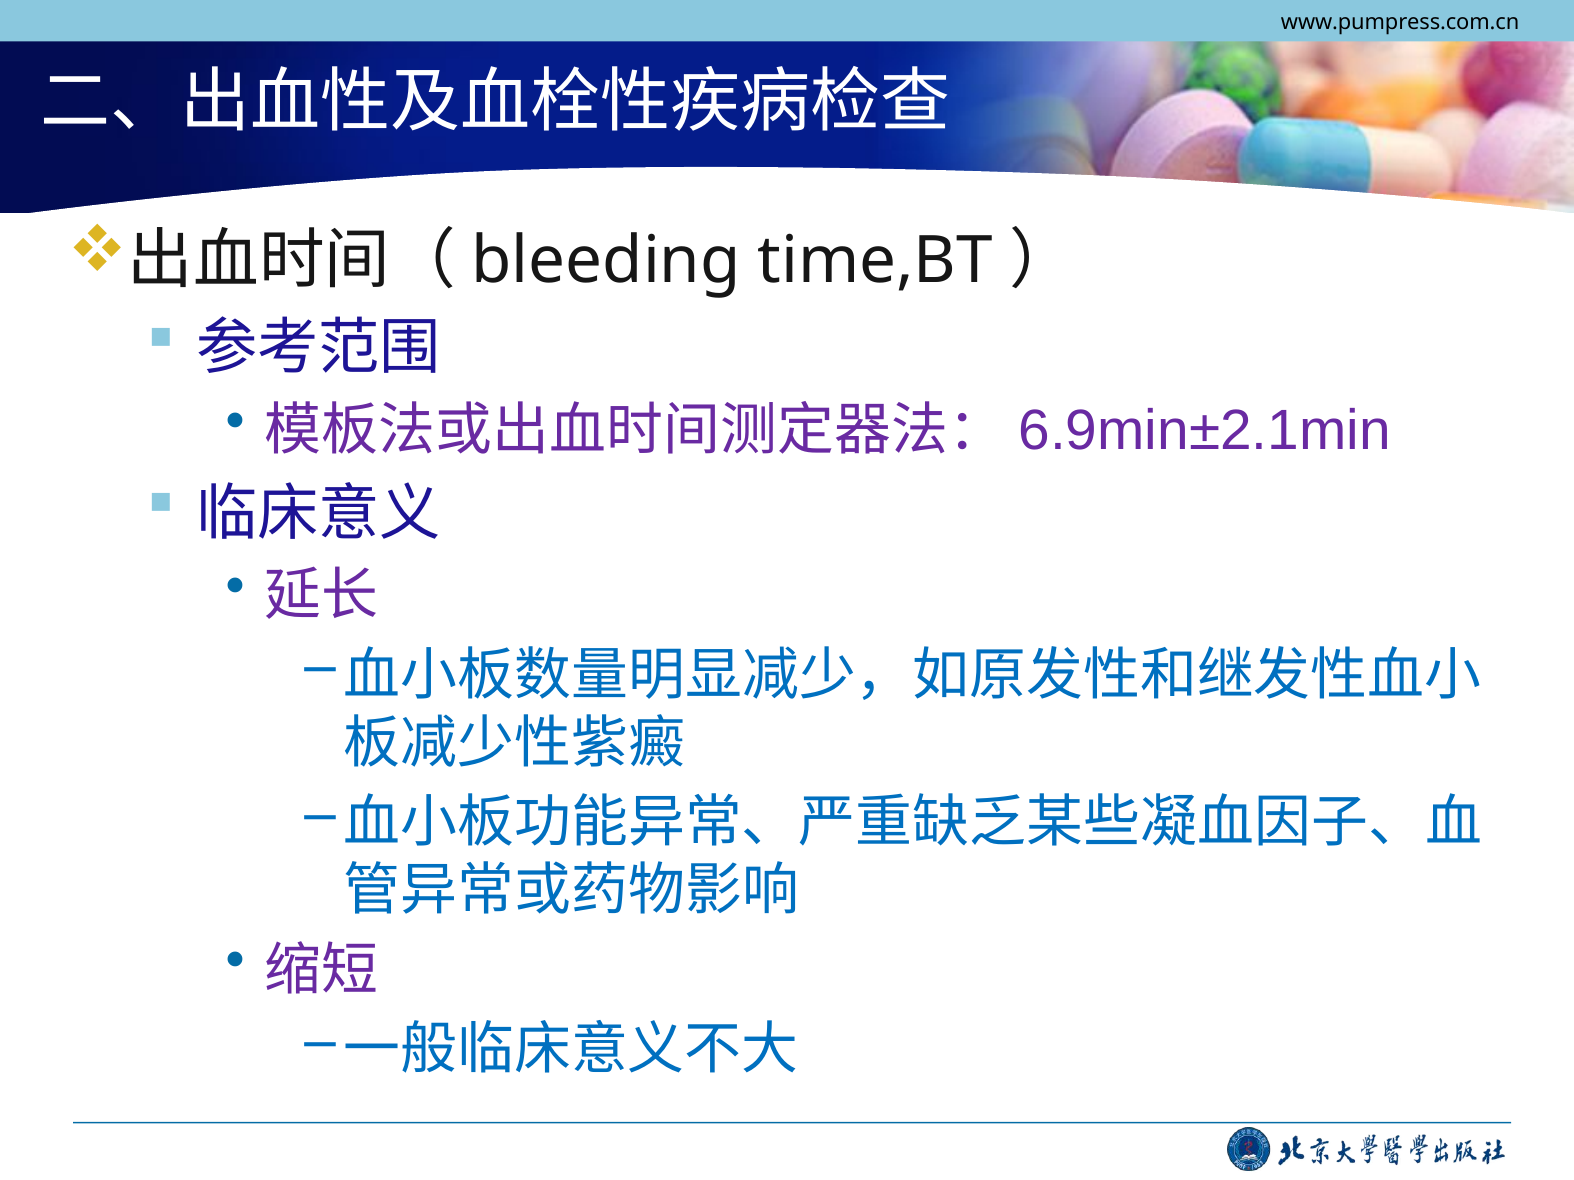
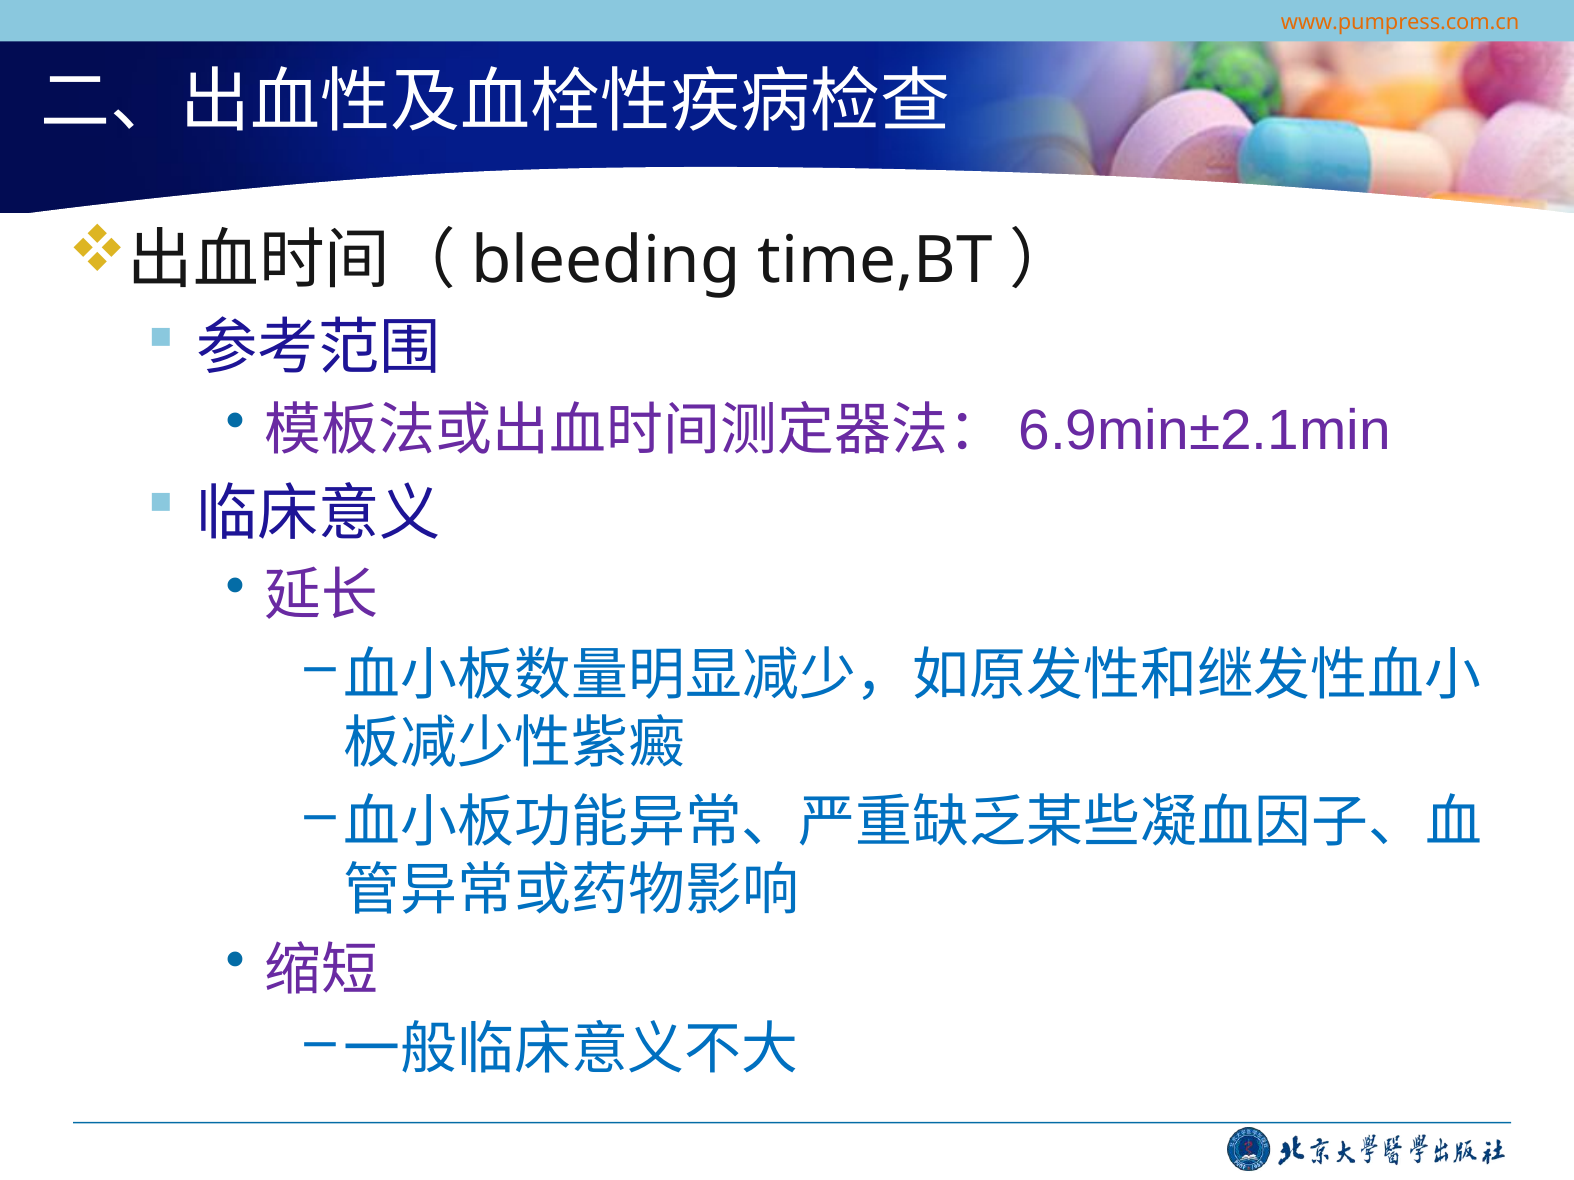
www.pumpress.com.cn colour: black -> orange
